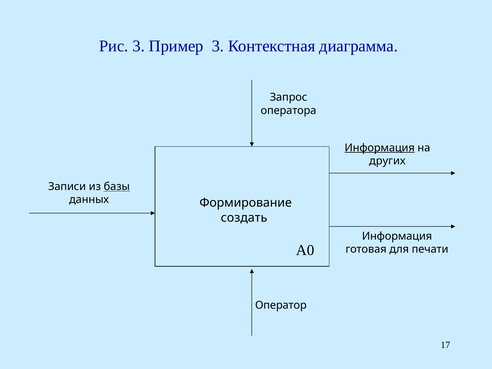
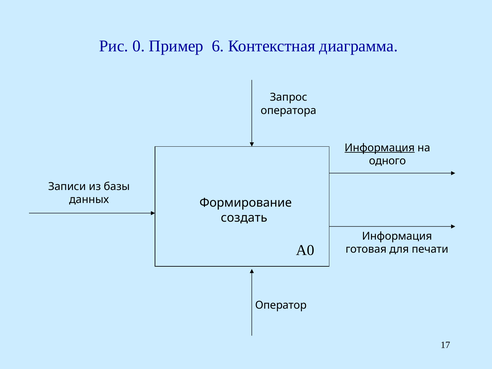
Рис 3: 3 -> 0
Пример 3: 3 -> 6
других: других -> одного
базы underline: present -> none
